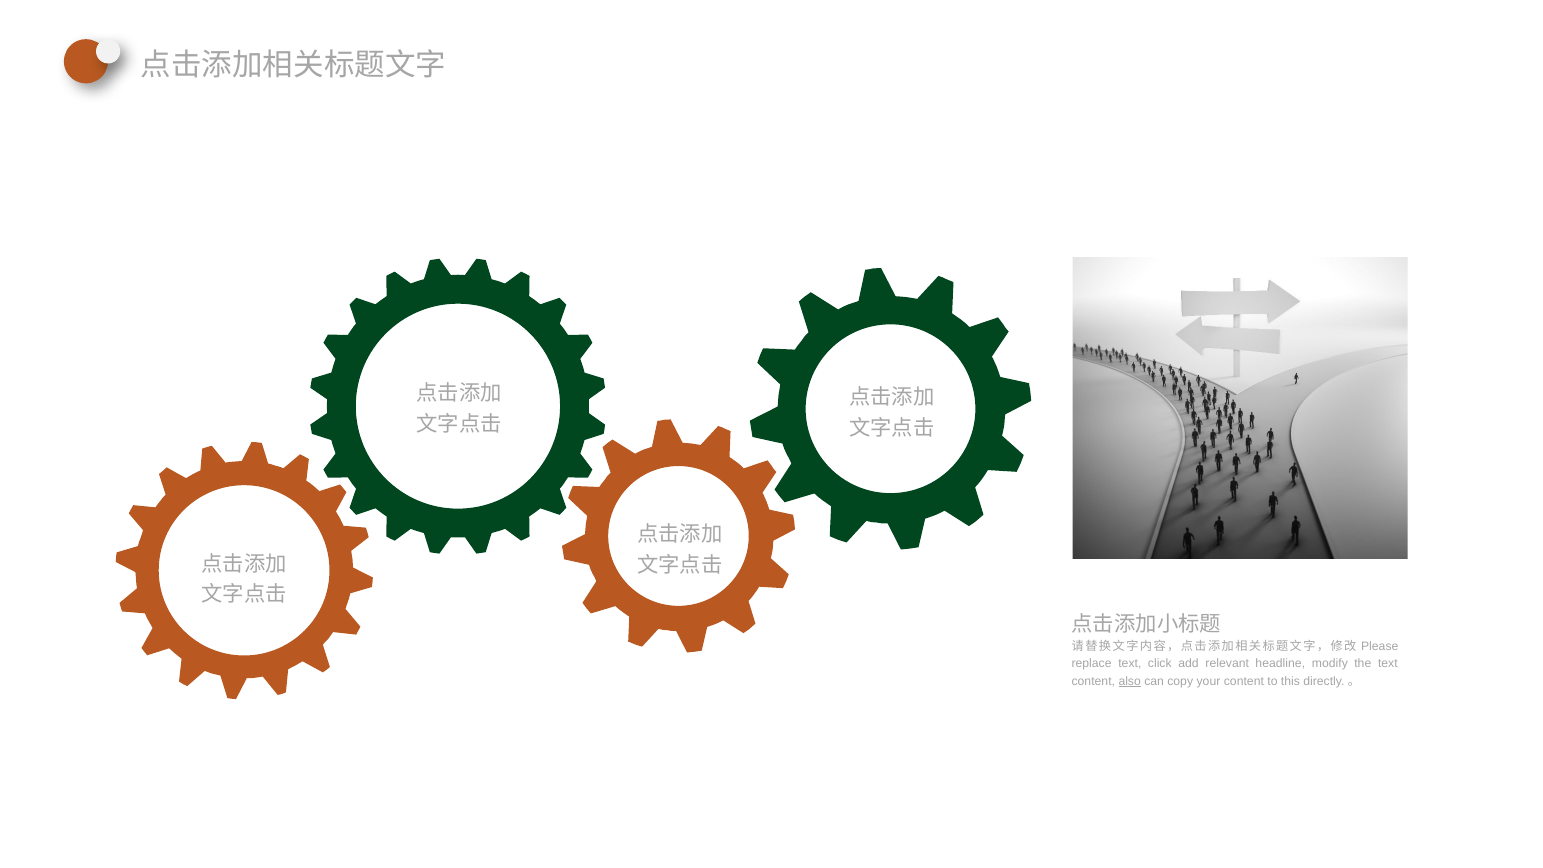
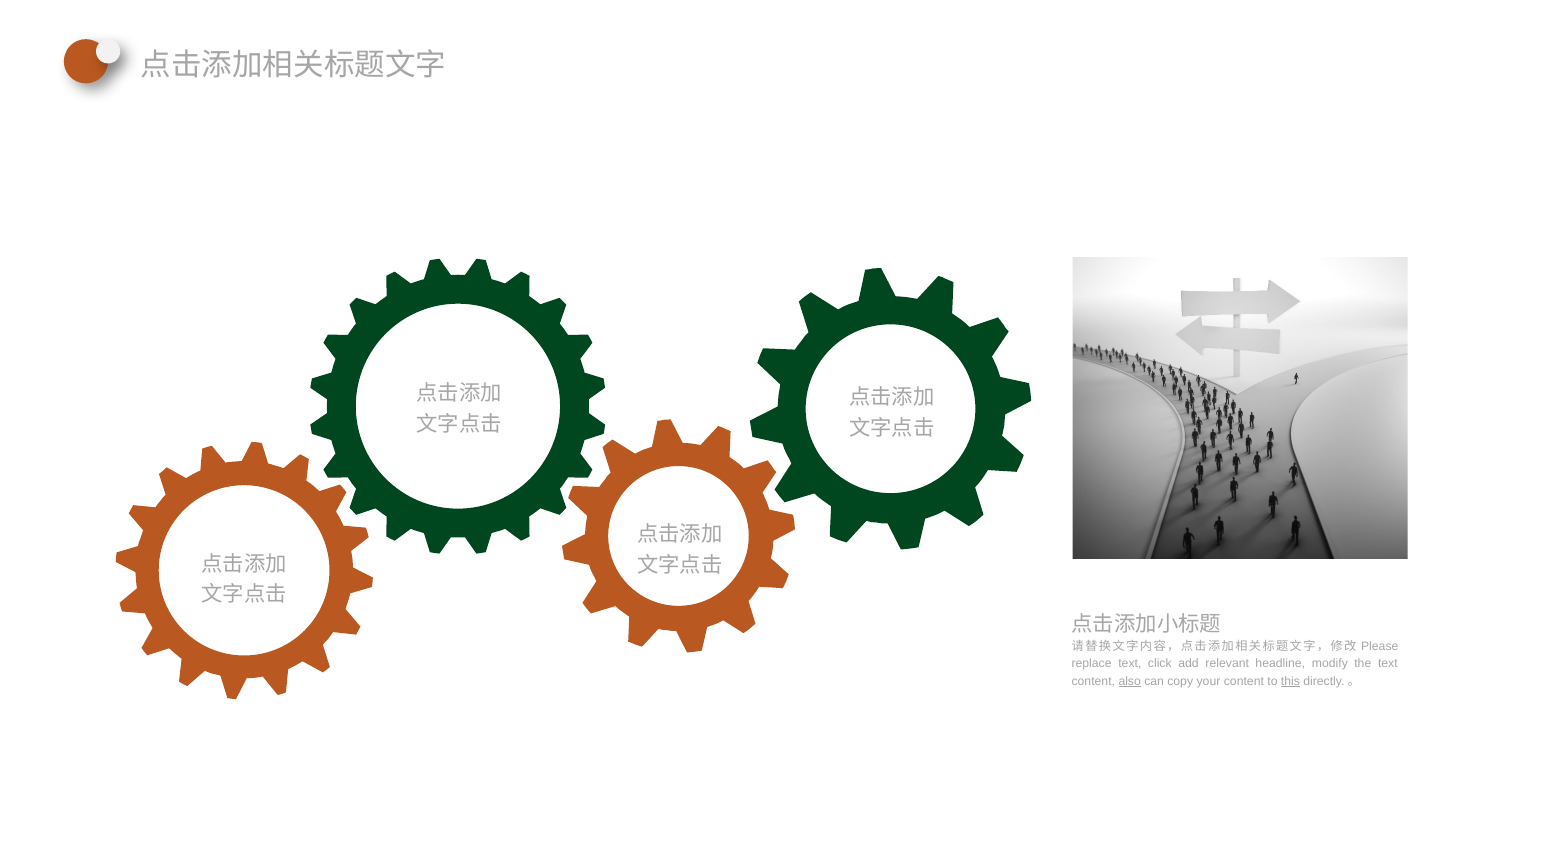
this underline: none -> present
